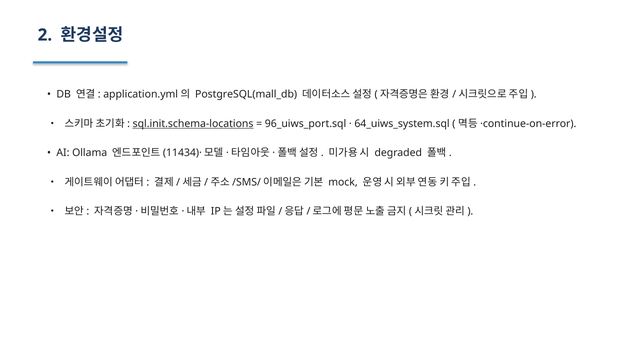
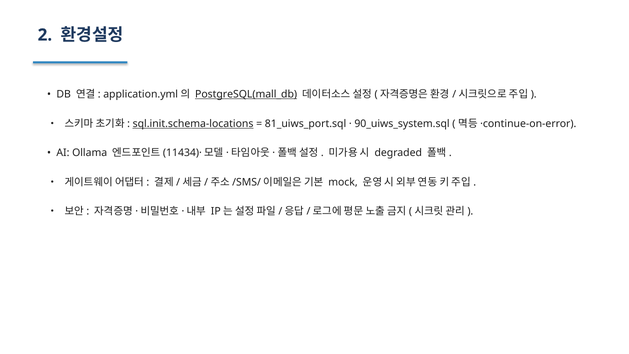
PostgreSQL(mall_db underline: none -> present
96_uiws_port.sql: 96_uiws_port.sql -> 81_uiws_port.sql
64_uiws_system.sql: 64_uiws_system.sql -> 90_uiws_system.sql
